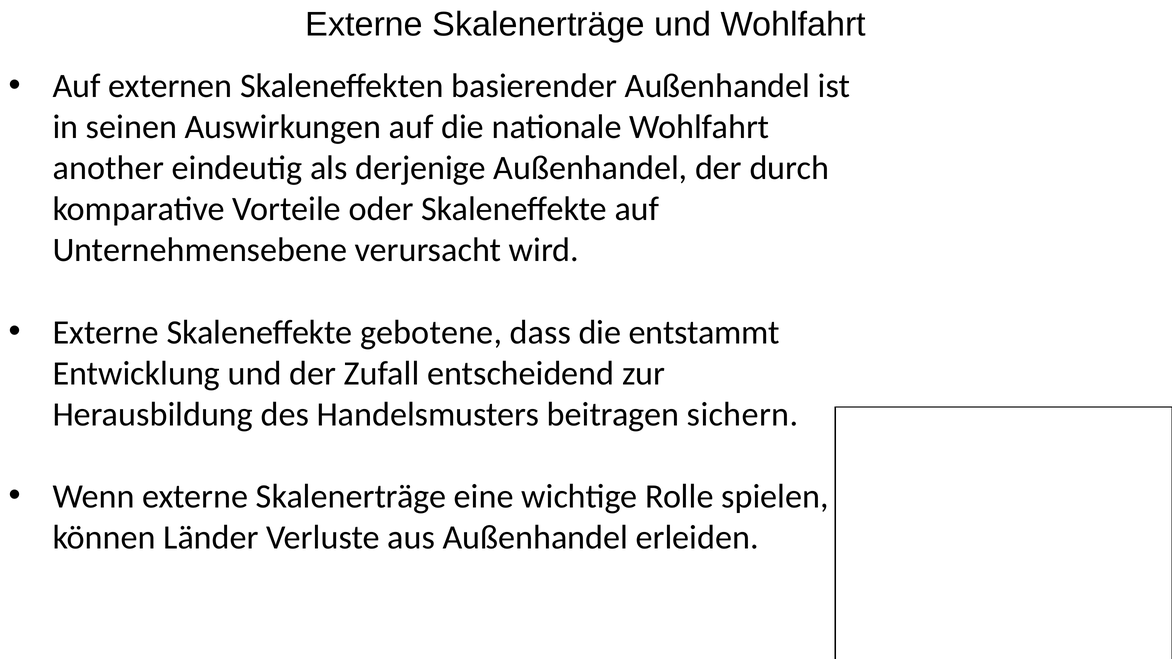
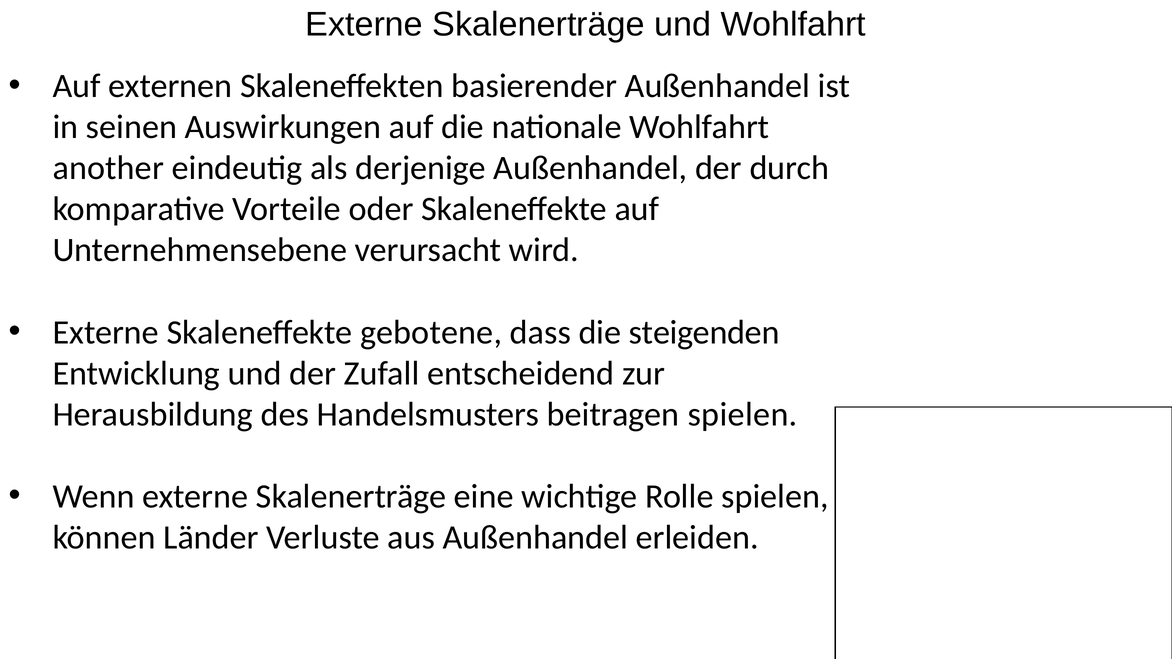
entstammt: entstammt -> steigenden
beitragen sichern: sichern -> spielen
